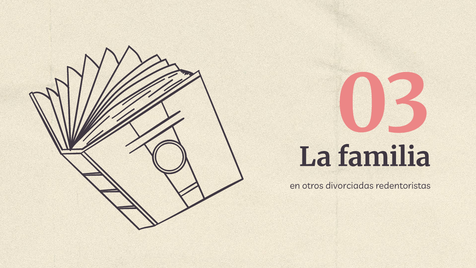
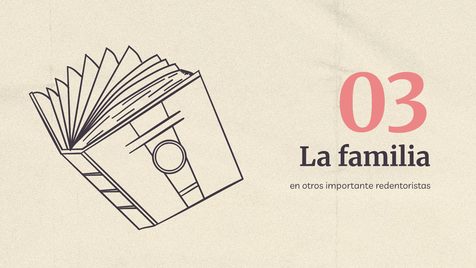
divorciadas: divorciadas -> importante
